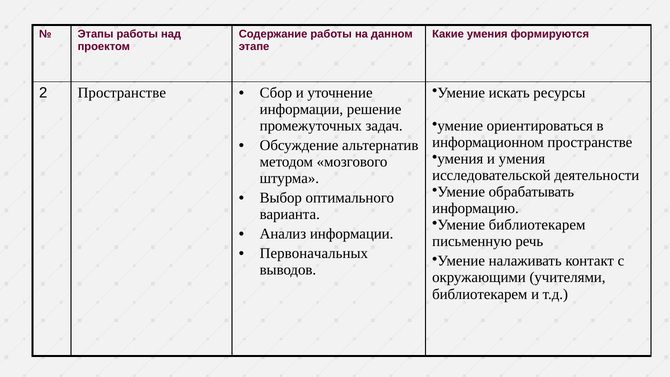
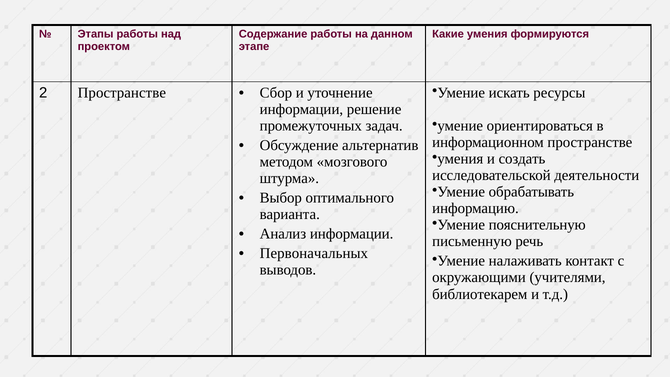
и умения: умения -> создать
Умение библиотекарем: библиотекарем -> пояснительную
